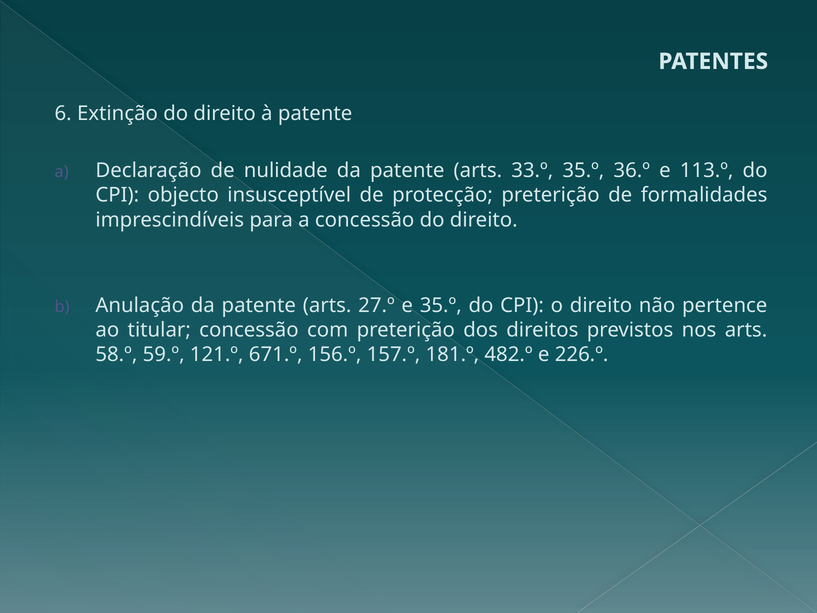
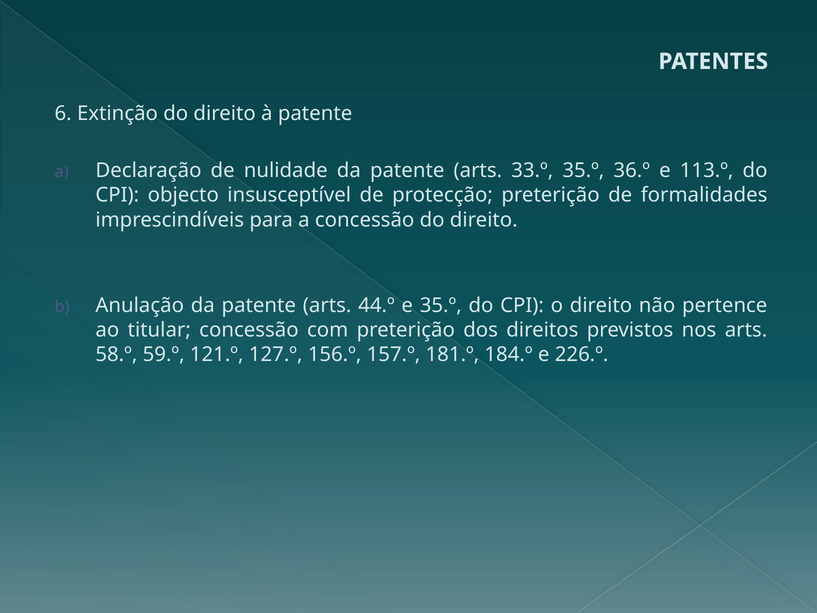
27.º: 27.º -> 44.º
671.º: 671.º -> 127.º
482.º: 482.º -> 184.º
